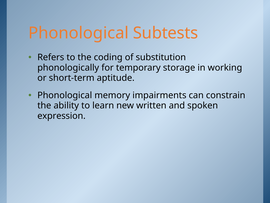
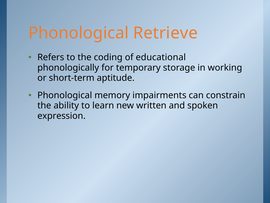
Subtests: Subtests -> Retrieve
substitution: substitution -> educational
